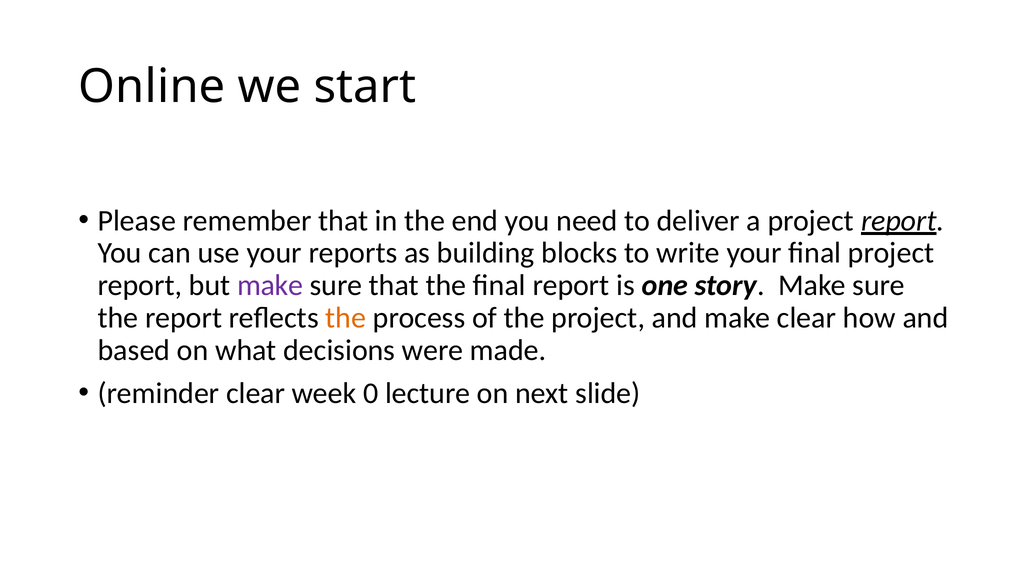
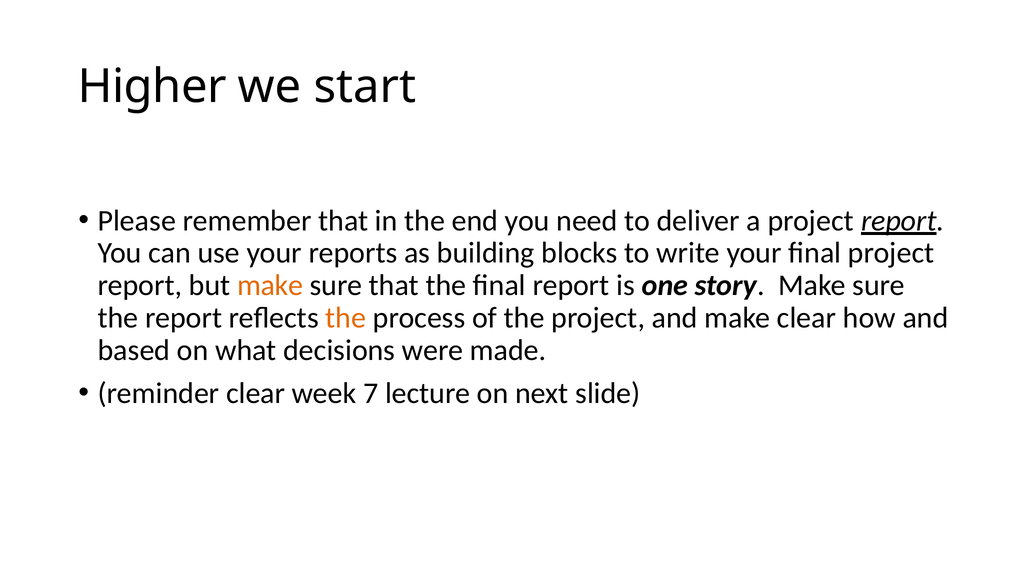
Online: Online -> Higher
make at (270, 285) colour: purple -> orange
0: 0 -> 7
